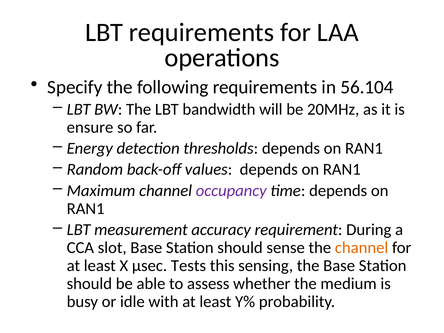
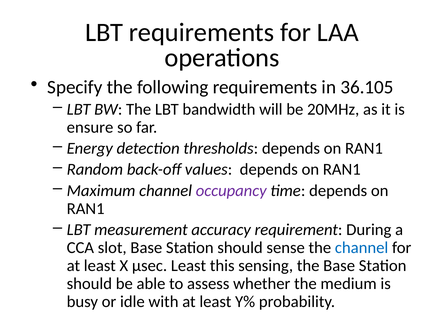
56.104: 56.104 -> 36.105
channel at (362, 248) colour: orange -> blue
µsec Tests: Tests -> Least
